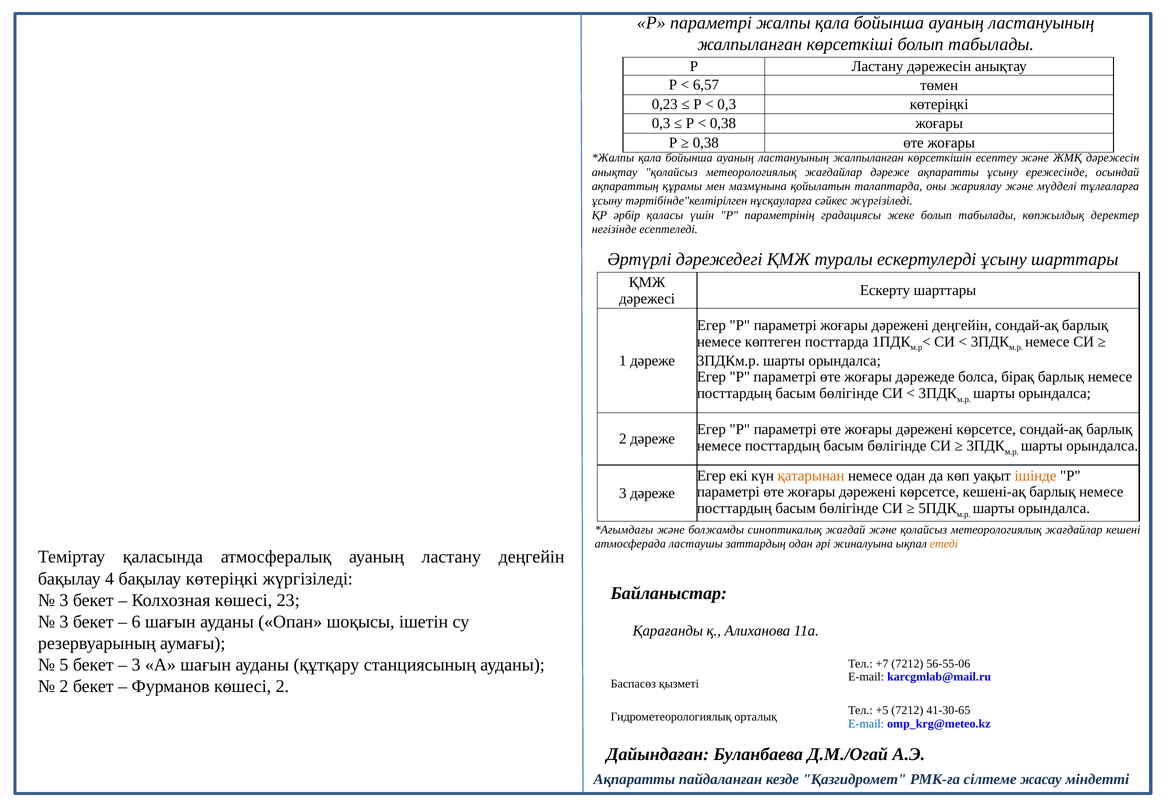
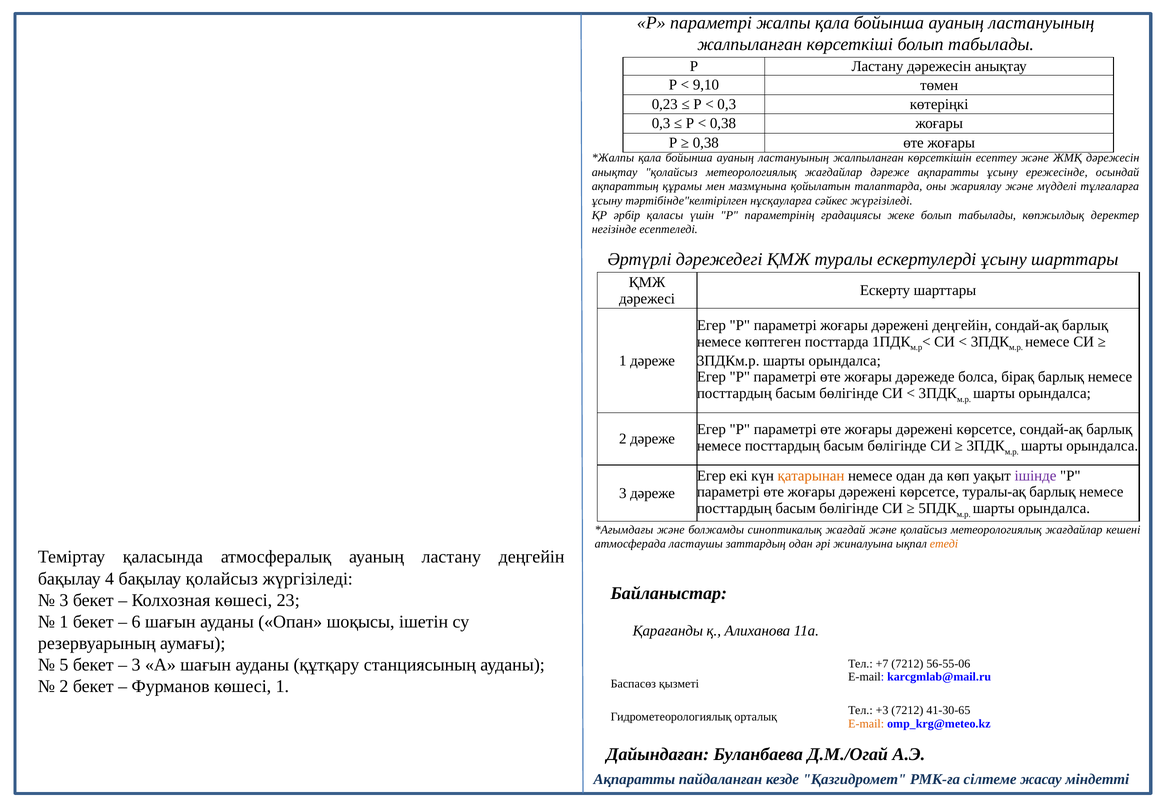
6,57: 6,57 -> 9,10
ішінде colour: orange -> purple
кешені-ақ: кешені-ақ -> туралы-ақ
бақылау көтеріңкі: көтеріңкі -> қолайсыз
3 at (64, 622): 3 -> 1
көшесі 2: 2 -> 1
+5: +5 -> +3
E-mail at (866, 724) colour: blue -> orange
